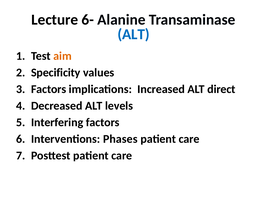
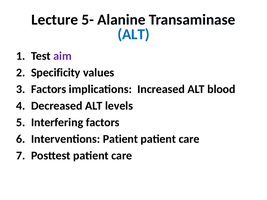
6-: 6- -> 5-
aim colour: orange -> purple
direct: direct -> blood
Interventions Phases: Phases -> Patient
